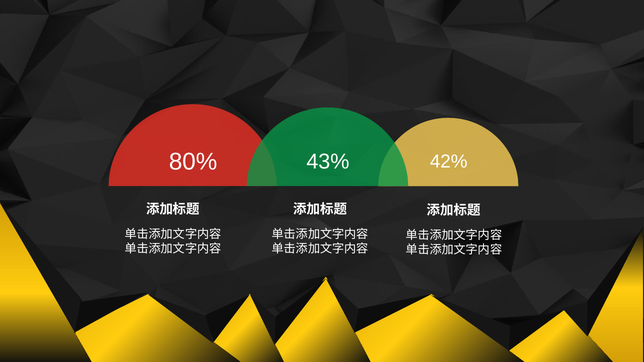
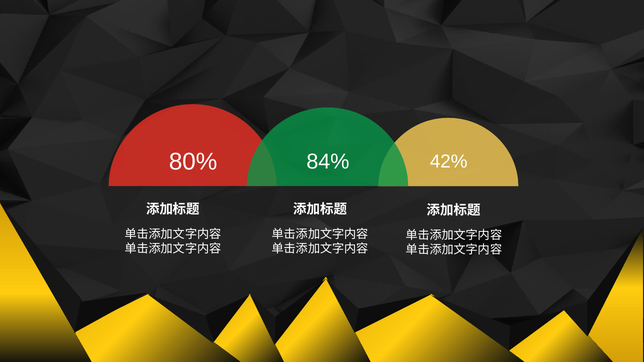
43%: 43% -> 84%
